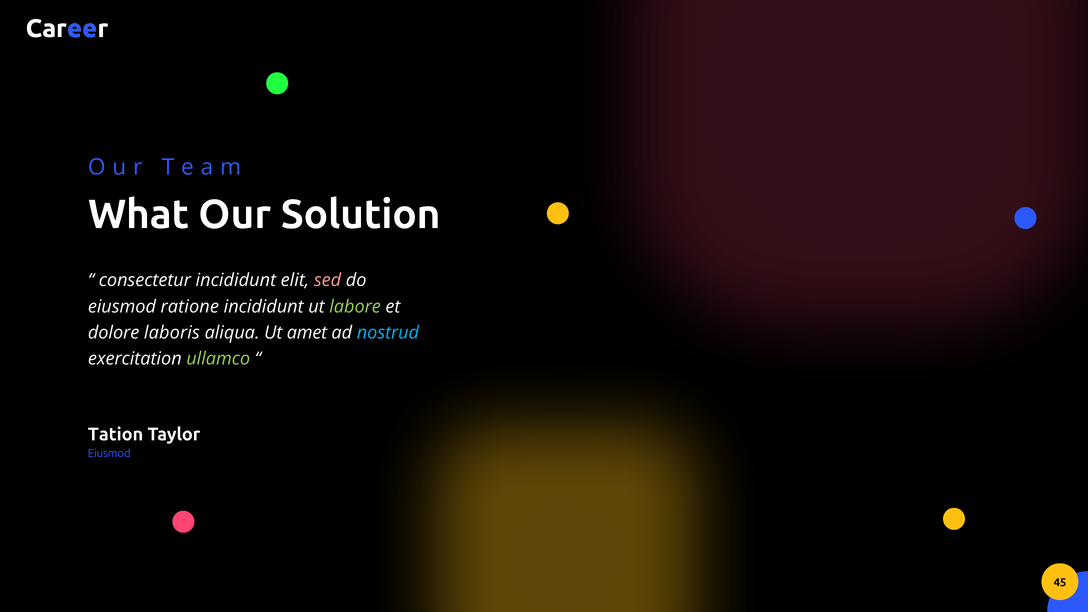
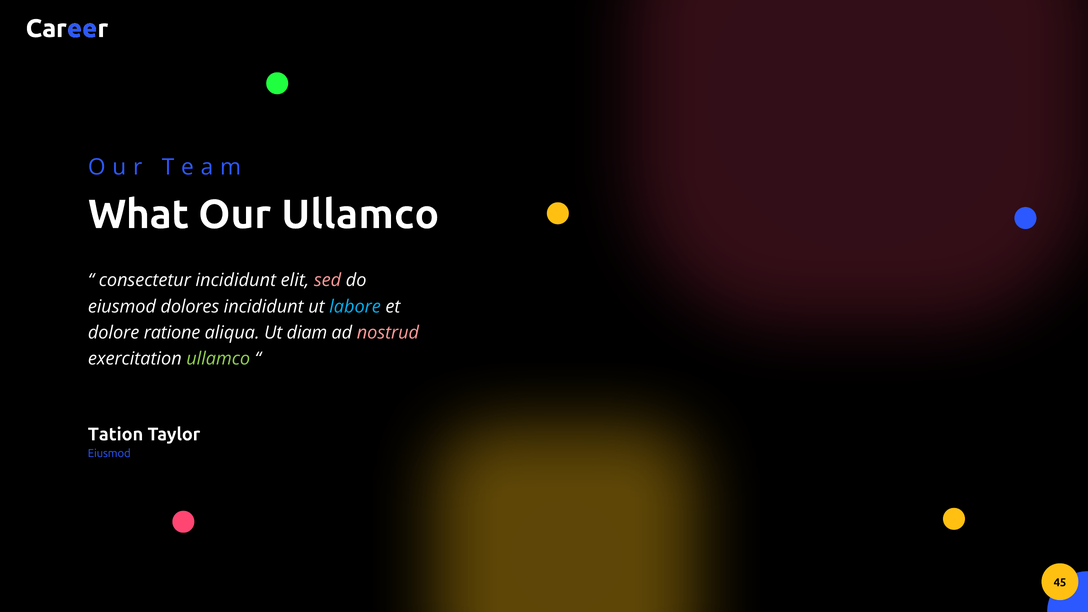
Our Solution: Solution -> Ullamco
ratione: ratione -> dolores
labore colour: light green -> light blue
laboris: laboris -> ratione
amet: amet -> diam
nostrud colour: light blue -> pink
